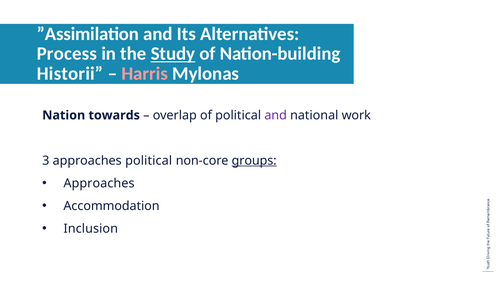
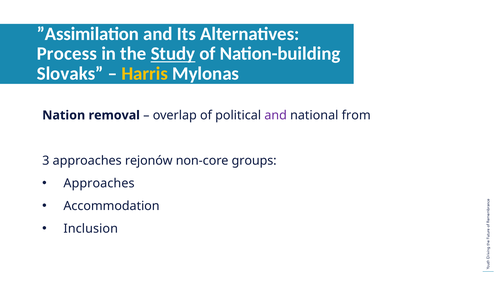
Historii: Historii -> Slovaks
Harris colour: pink -> yellow
towards: towards -> removal
work: work -> from
approaches political: political -> rejonów
groups underline: present -> none
